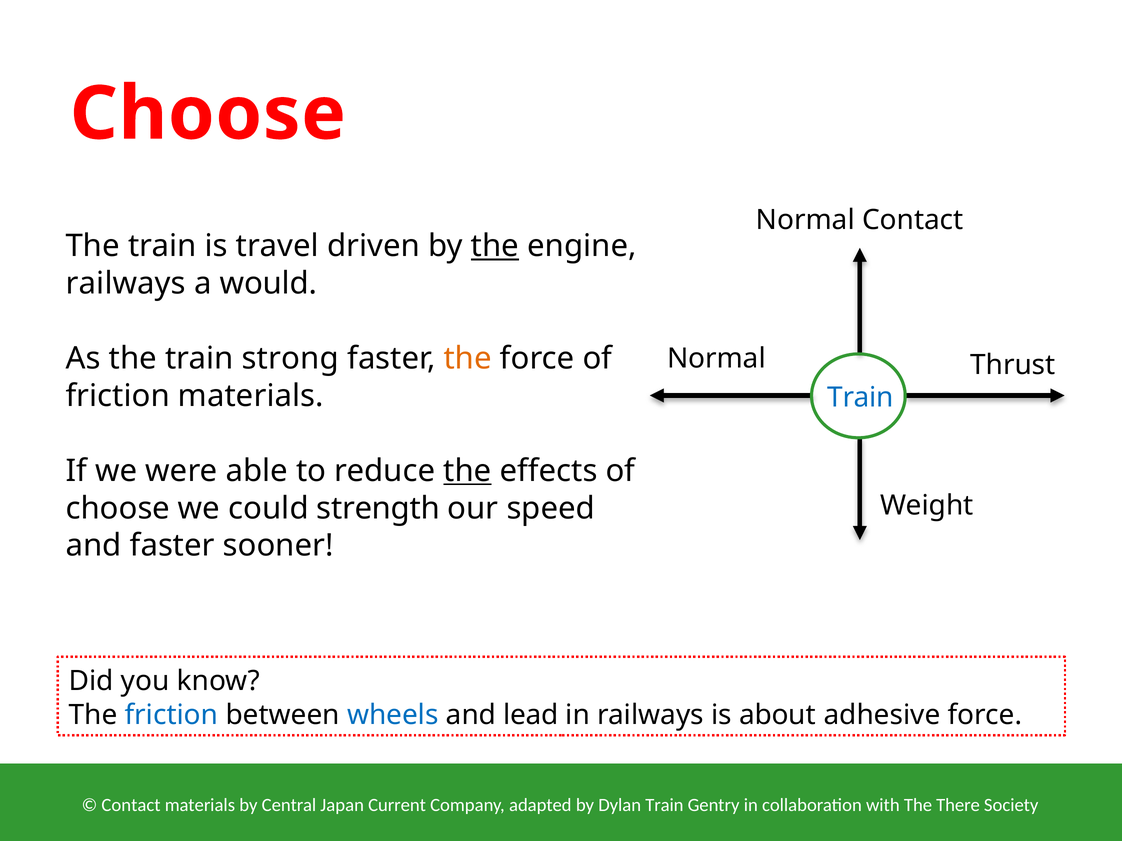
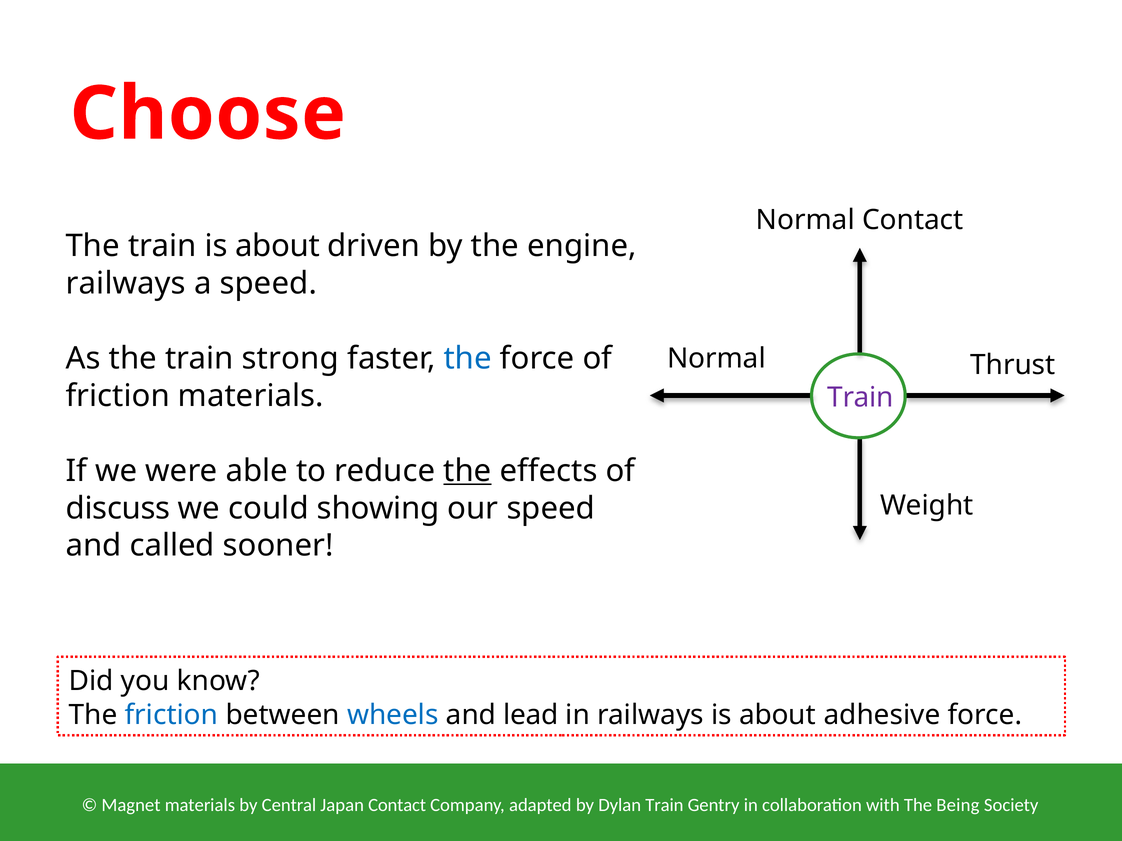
train is travel: travel -> about
the at (495, 246) underline: present -> none
a would: would -> speed
the at (468, 359) colour: orange -> blue
Train at (860, 398) colour: blue -> purple
choose at (118, 509): choose -> discuss
strength: strength -> showing
and faster: faster -> called
Contact at (131, 805): Contact -> Magnet
Japan Current: Current -> Contact
There: There -> Being
